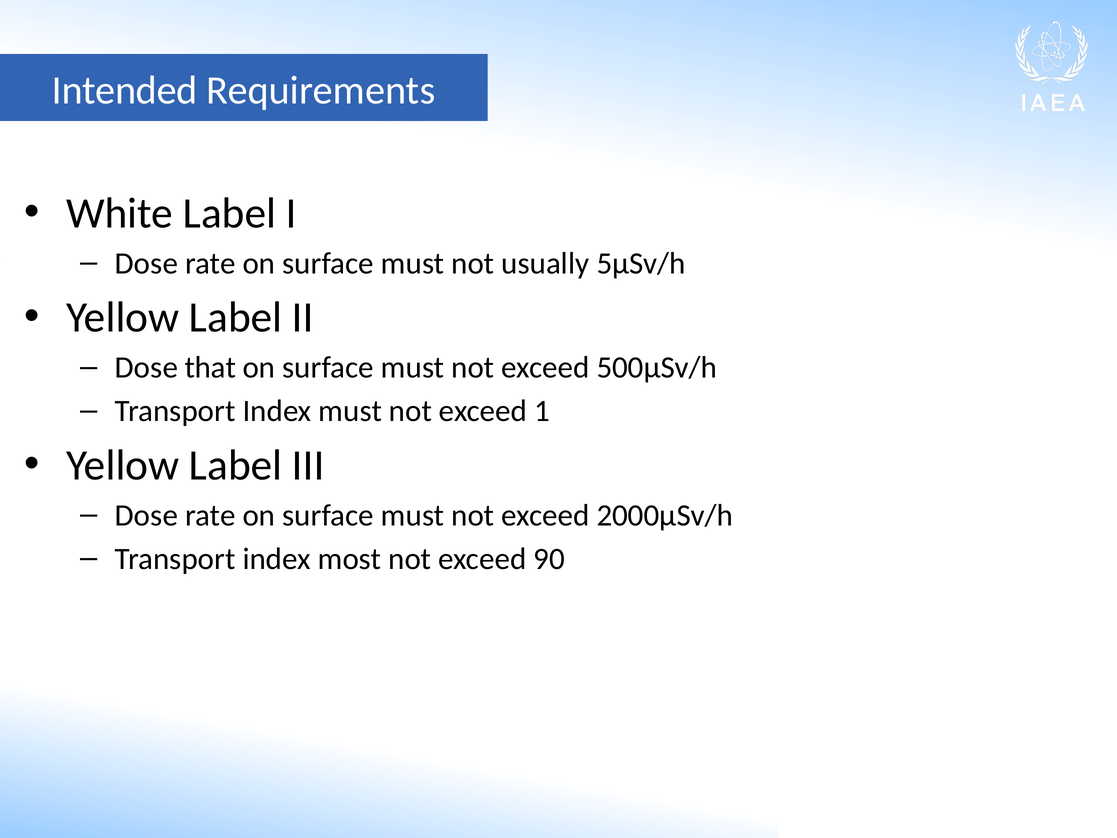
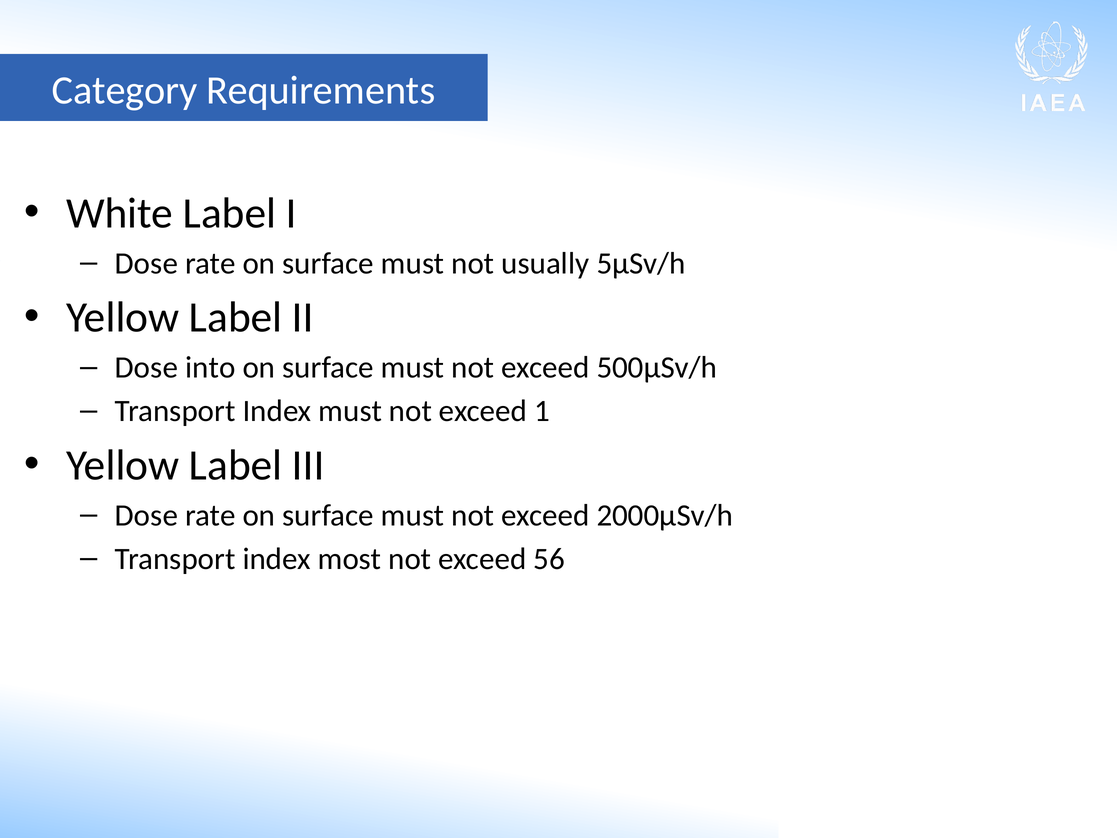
Intended: Intended -> Category
that: that -> into
90: 90 -> 56
